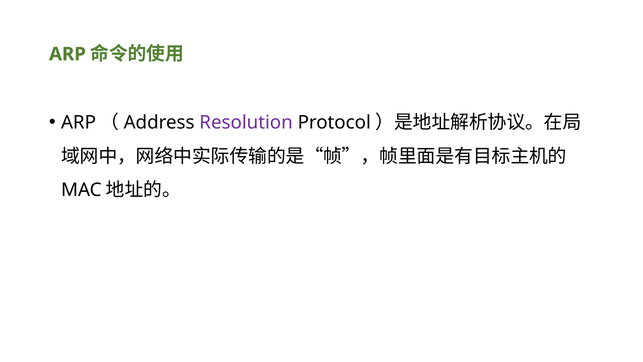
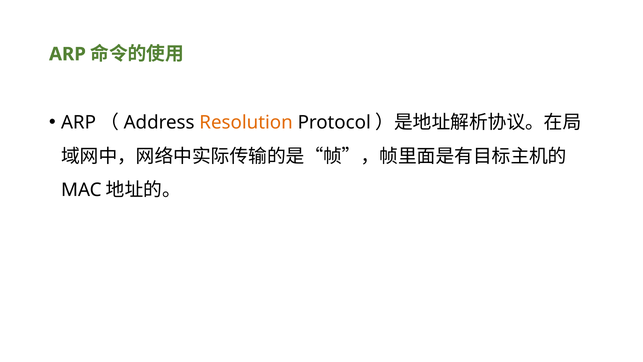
Resolution colour: purple -> orange
